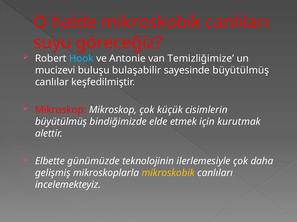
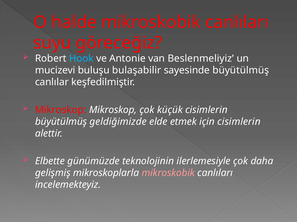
Temizliğimize: Temizliğimize -> Beslenmeliyiz
bindiğimizde: bindiğimizde -> geldiğimizde
için kurutmak: kurutmak -> cisimlerin
mikroskobik at (168, 173) colour: yellow -> pink
